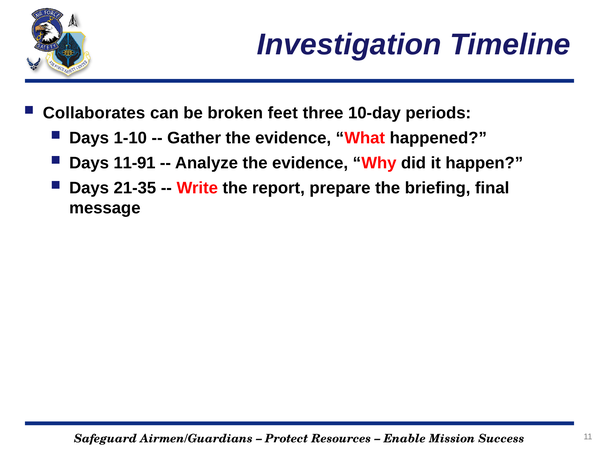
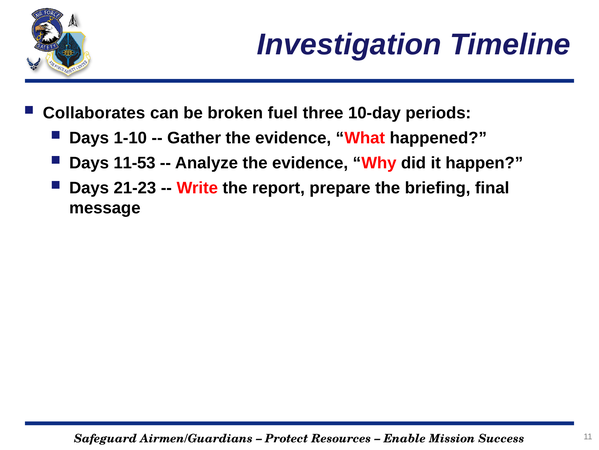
feet: feet -> fuel
11-91: 11-91 -> 11-53
21-35: 21-35 -> 21-23
